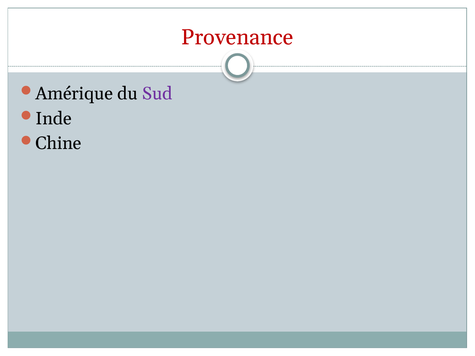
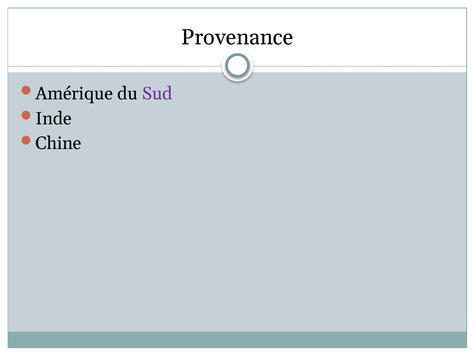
Provenance colour: red -> black
